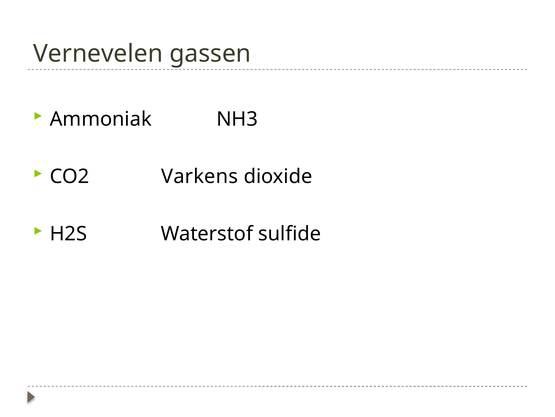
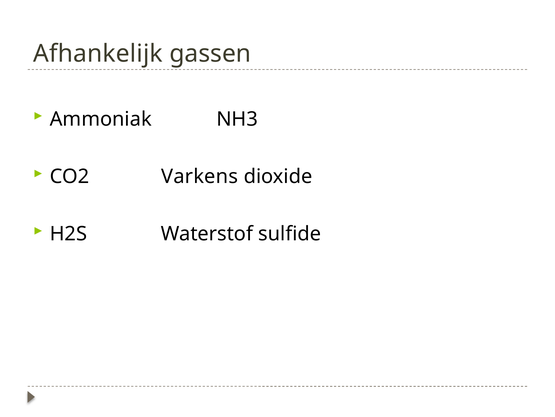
Vernevelen: Vernevelen -> Afhankelijk
